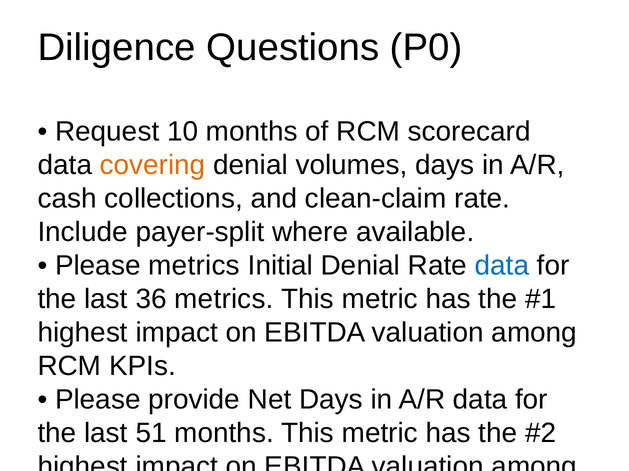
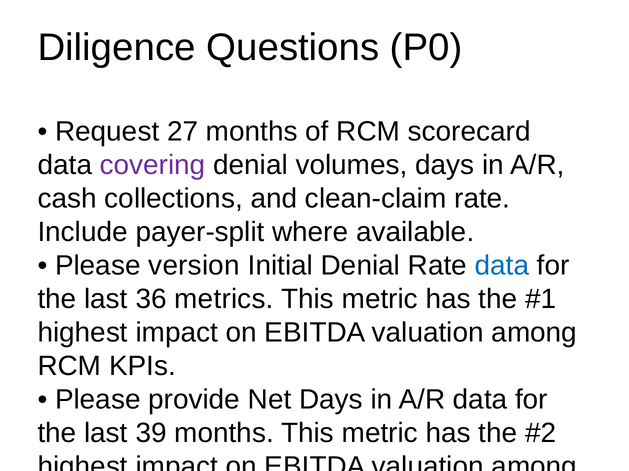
10: 10 -> 27
covering colour: orange -> purple
Please metrics: metrics -> version
51: 51 -> 39
